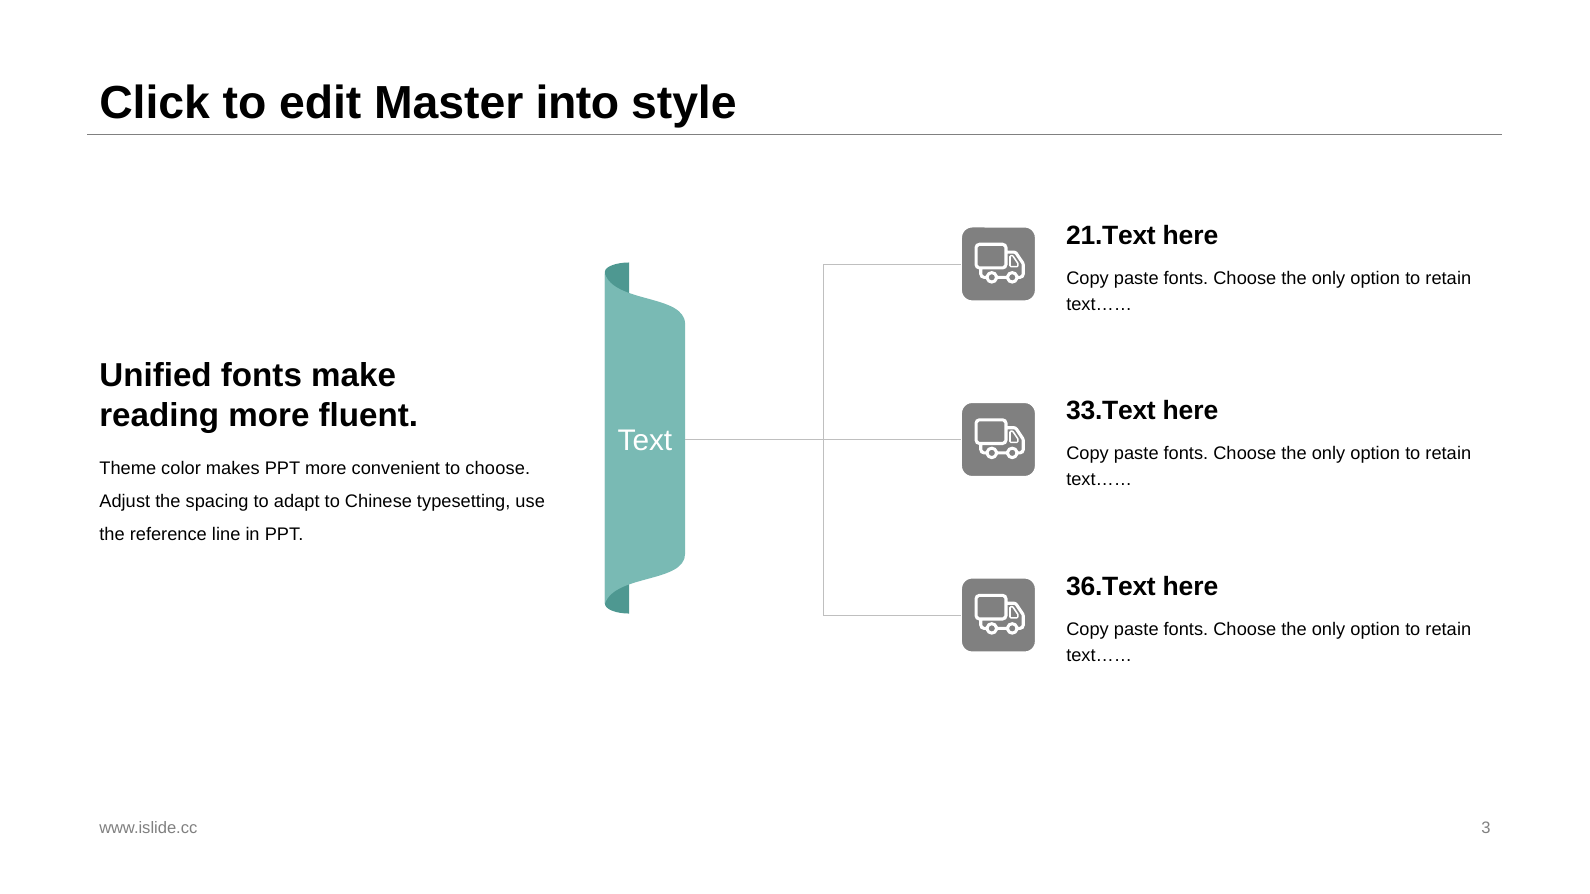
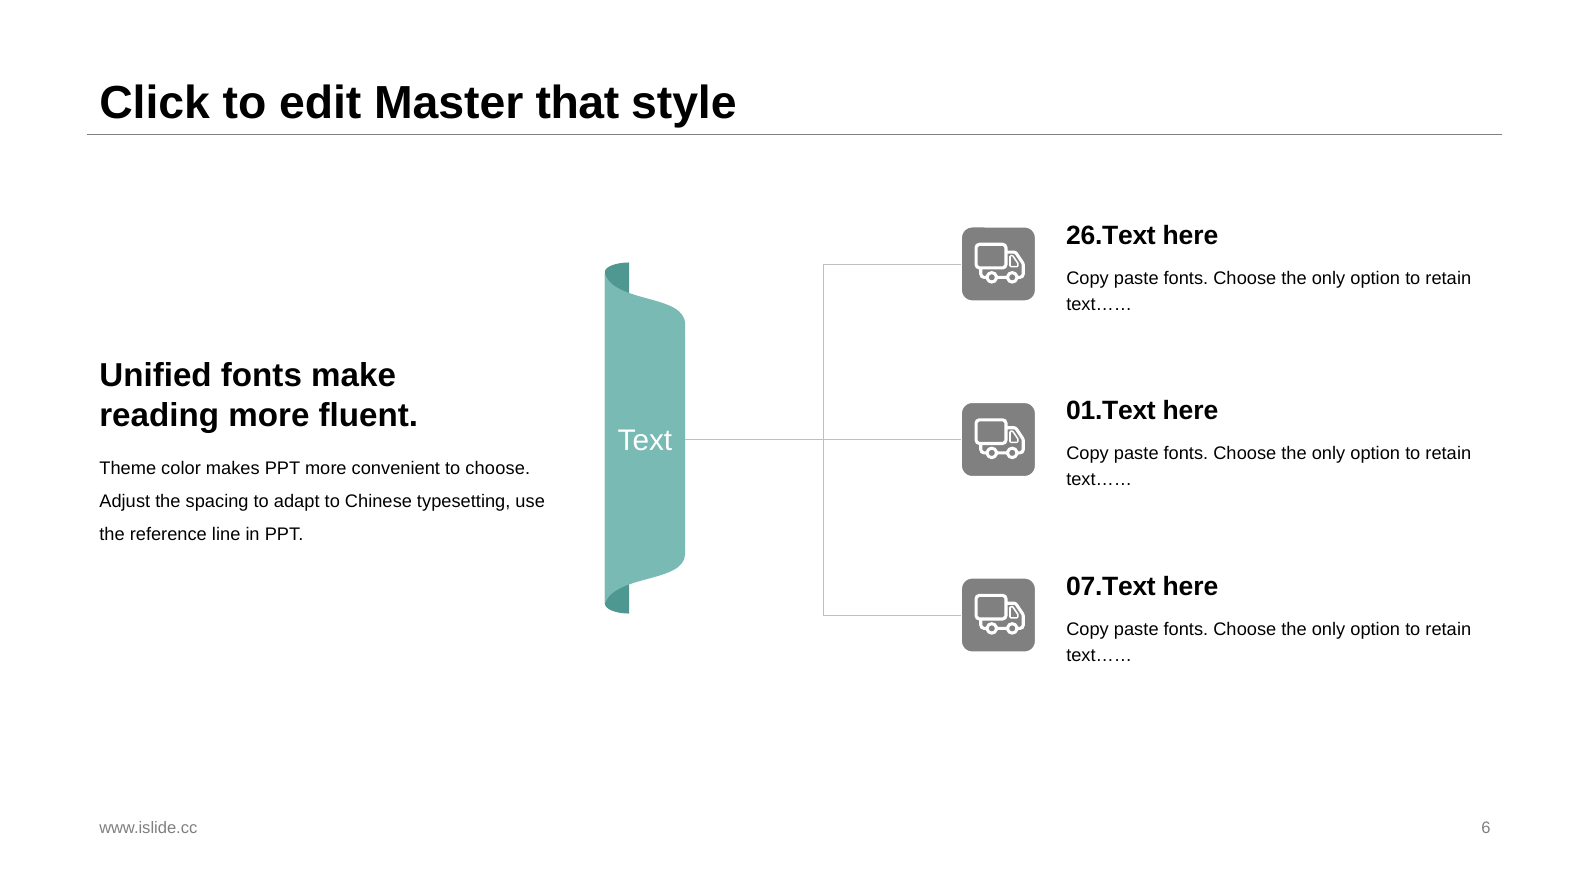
into: into -> that
21.Text: 21.Text -> 26.Text
33.Text: 33.Text -> 01.Text
36.Text: 36.Text -> 07.Text
3: 3 -> 6
